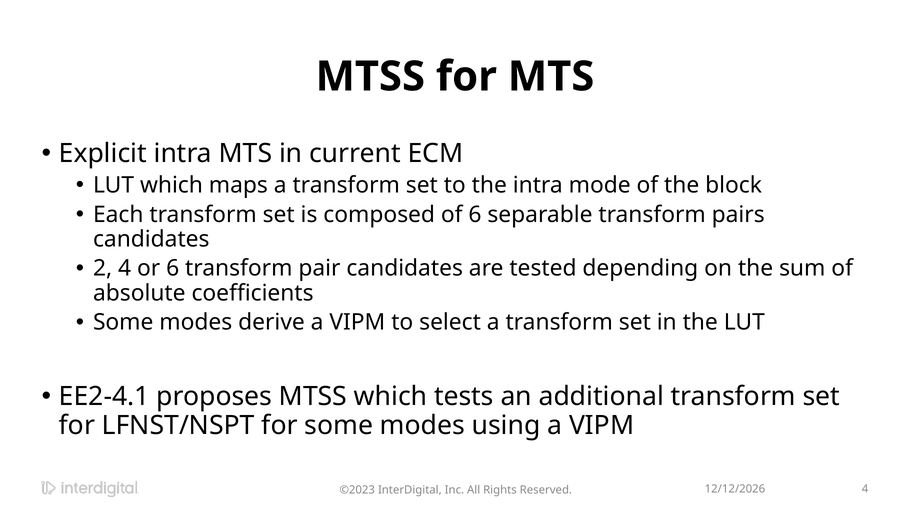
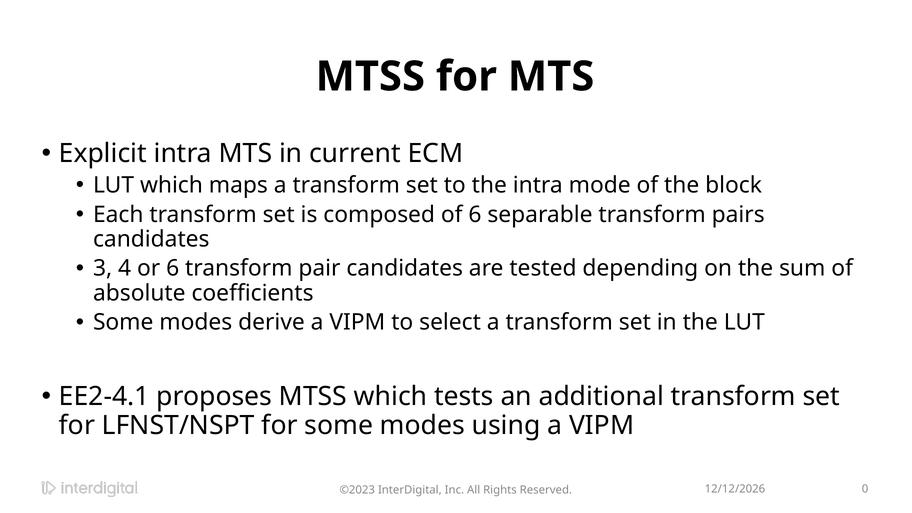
2: 2 -> 3
4 at (865, 489): 4 -> 0
